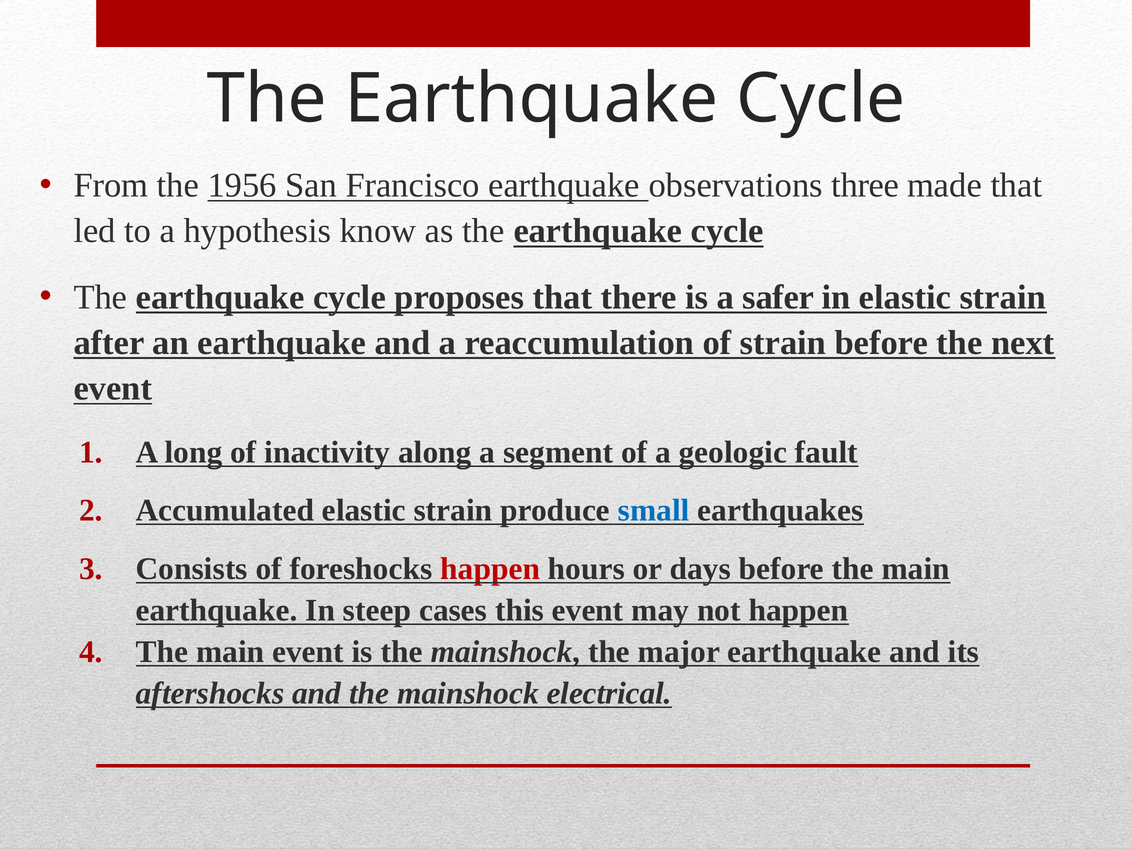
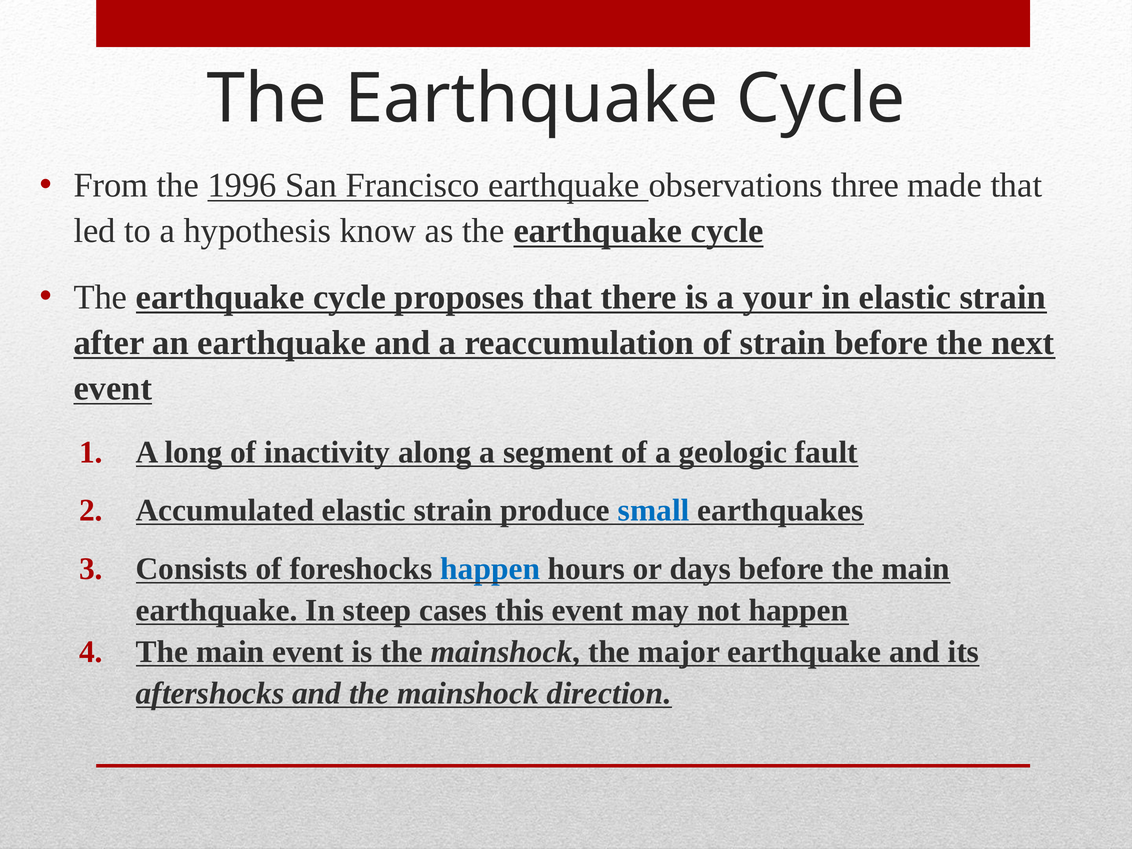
1956: 1956 -> 1996
safer: safer -> your
happen at (490, 569) colour: red -> blue
electrical: electrical -> direction
